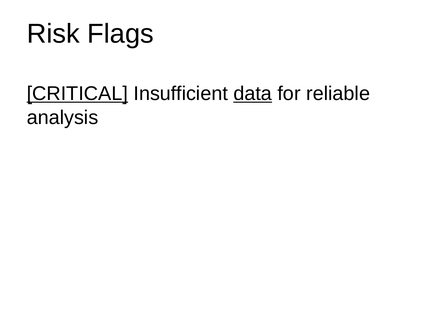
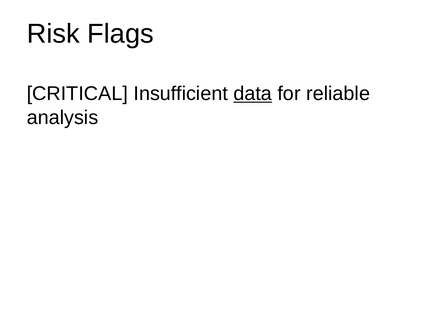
CRITICAL underline: present -> none
